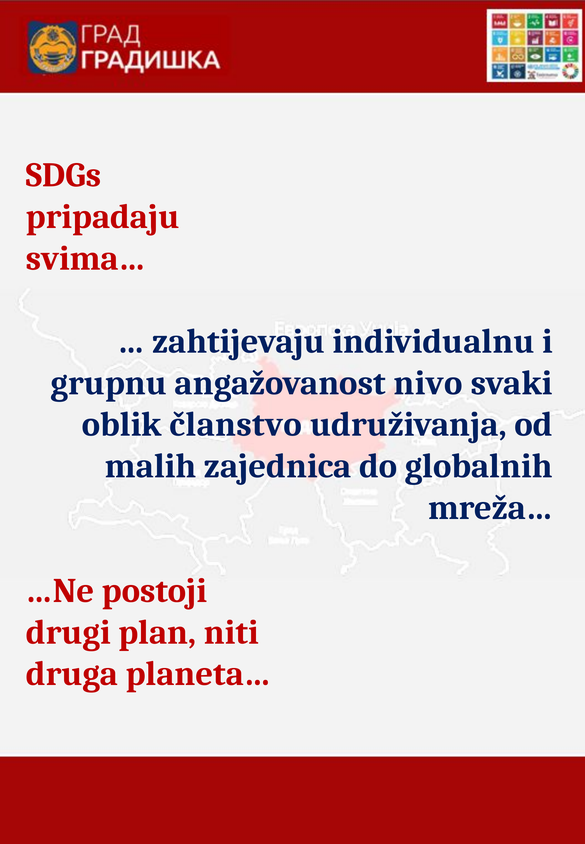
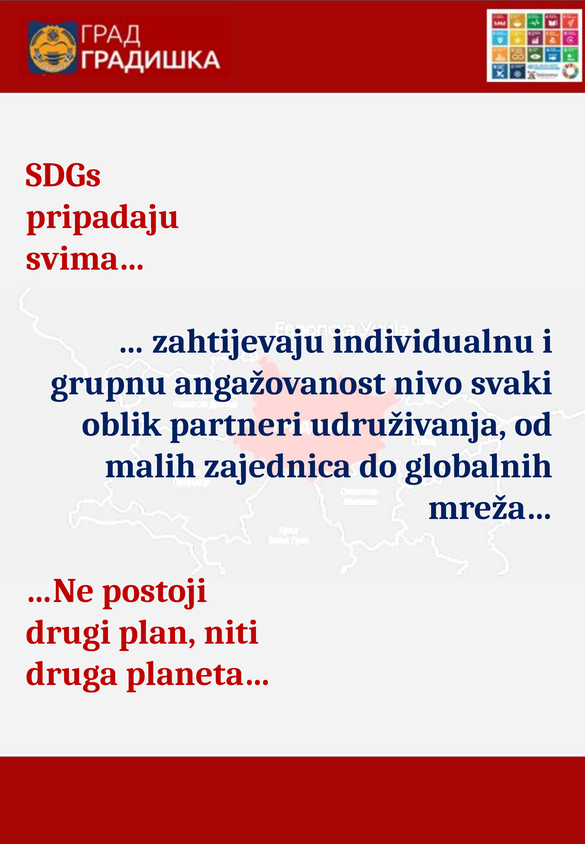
članstvo: članstvo -> partneri
